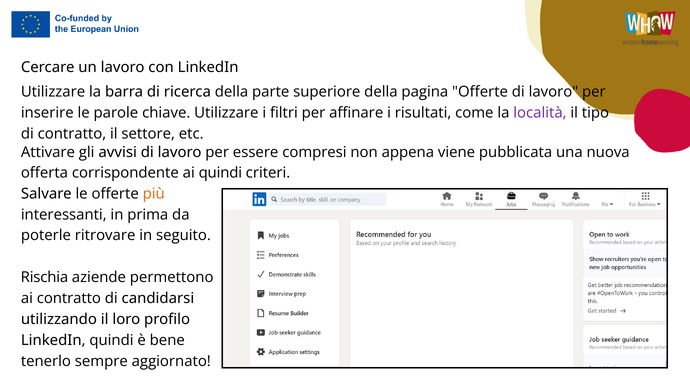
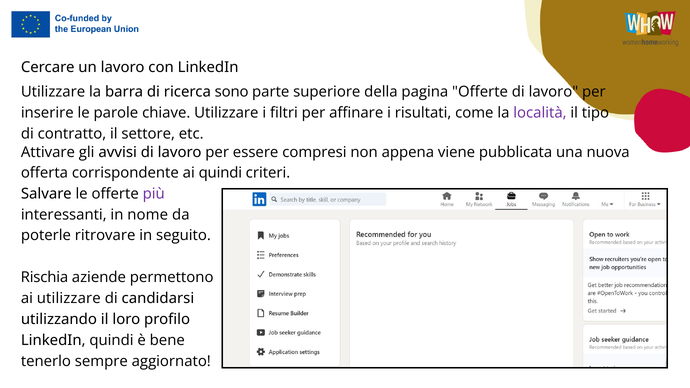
ricerca della: della -> sono
più colour: orange -> purple
prima: prima -> nome
ai contratto: contratto -> utilizzare
